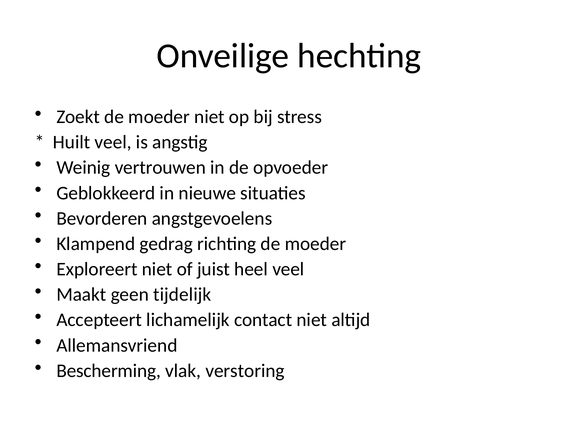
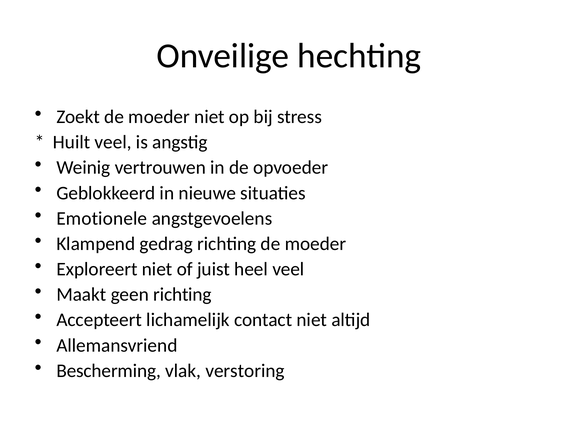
Bevorderen: Bevorderen -> Emotionele
geen tijdelijk: tijdelijk -> richting
